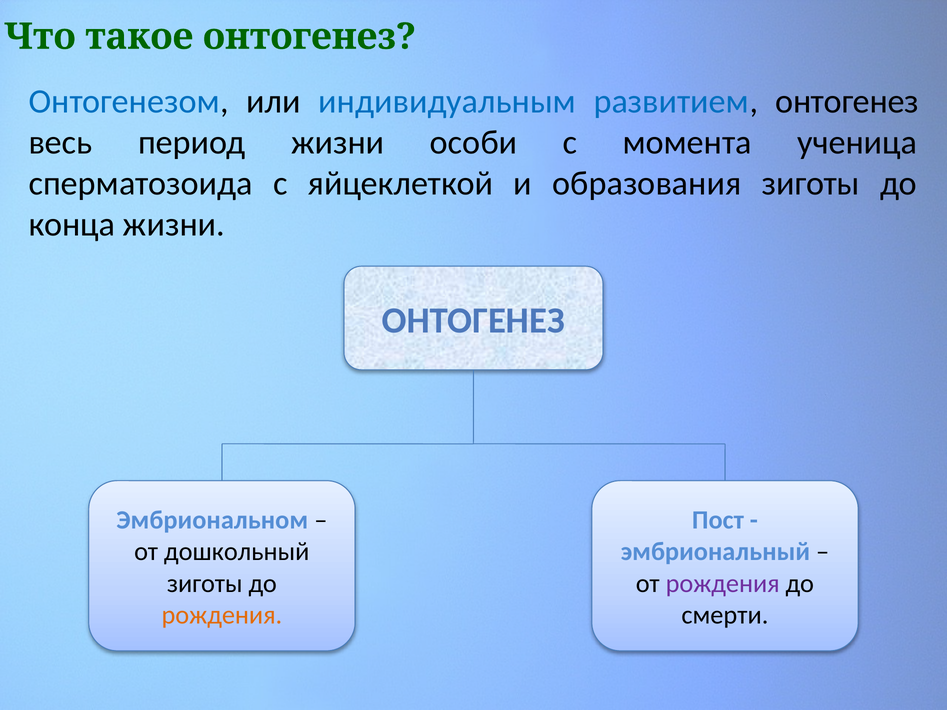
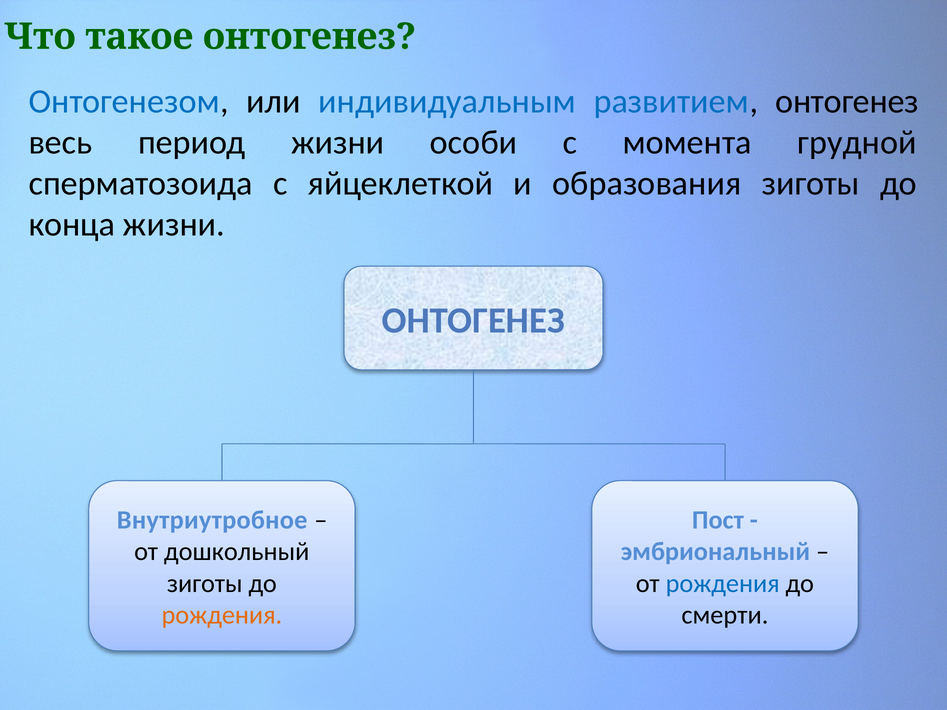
ученица: ученица -> грудной
Эмбриональном: Эмбриональном -> Внутриутробное
рождения at (723, 584) colour: purple -> blue
